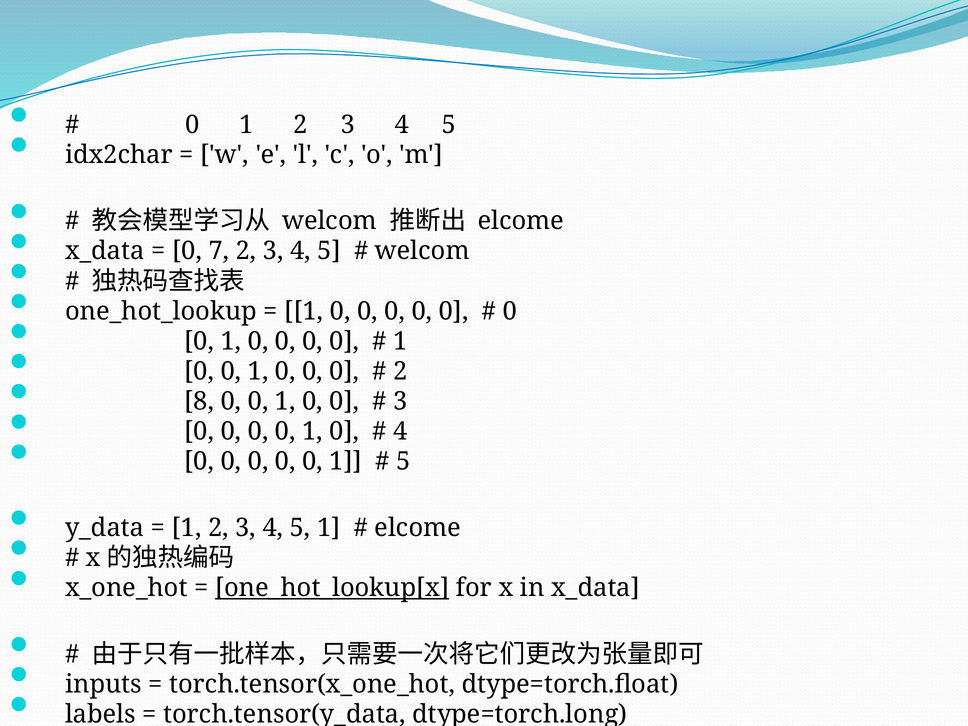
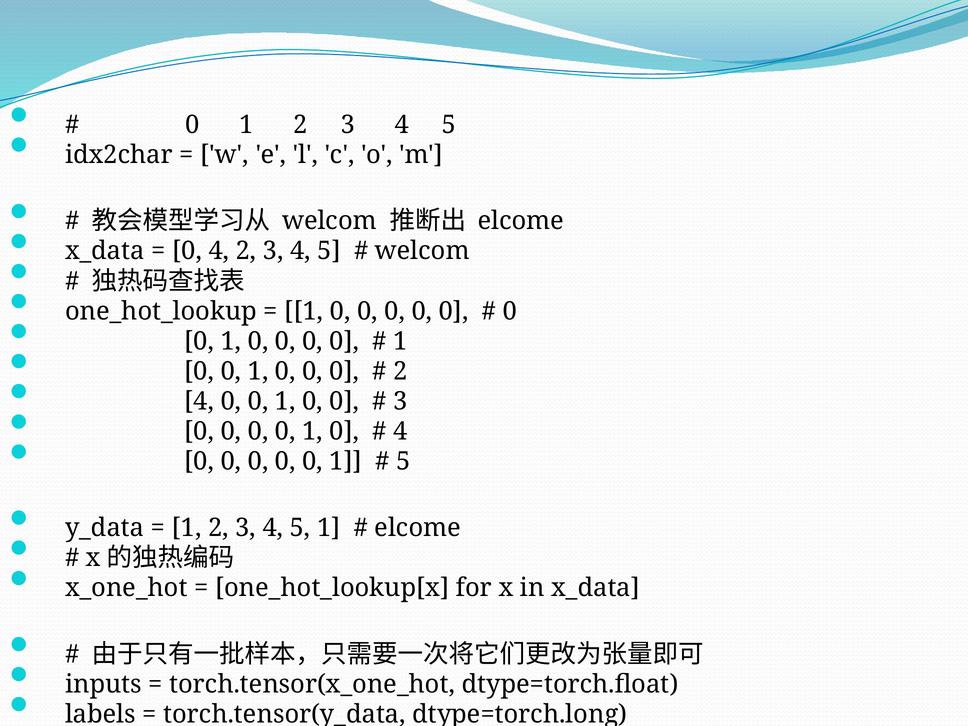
0 7: 7 -> 4
8 at (199, 401): 8 -> 4
one_hot_lookup[x underline: present -> none
